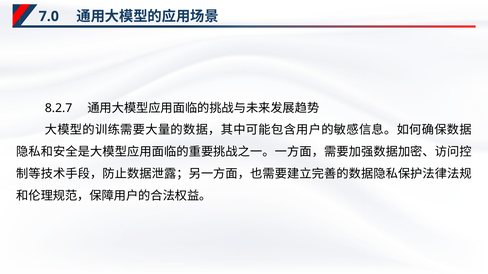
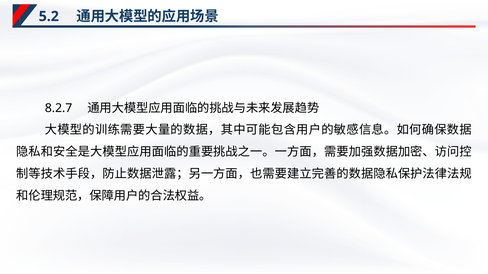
7.0: 7.0 -> 5.2
